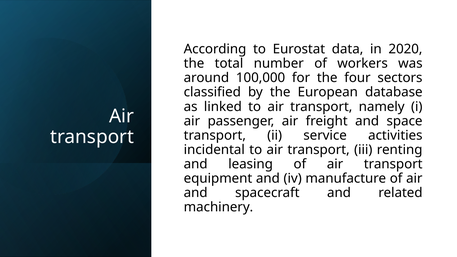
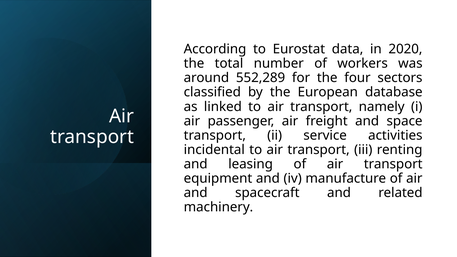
100,000: 100,000 -> 552,289
